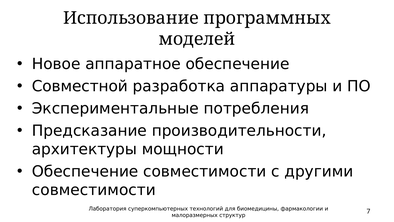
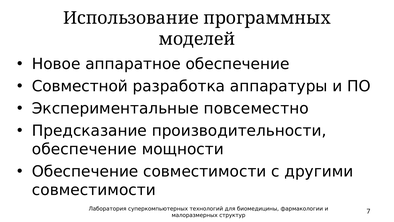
потребления: потребления -> повсеместно
архитектуры at (84, 149): архитектуры -> обеспечение
